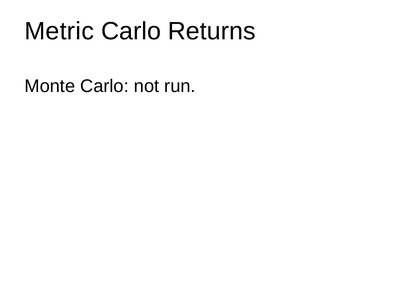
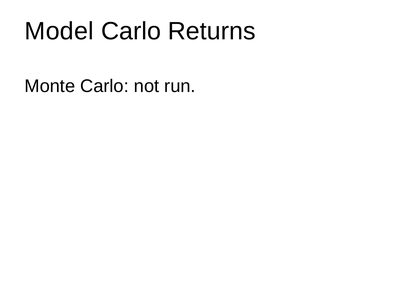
Metric: Metric -> Model
